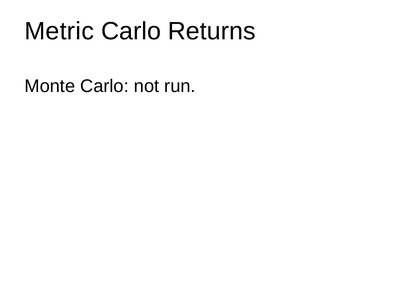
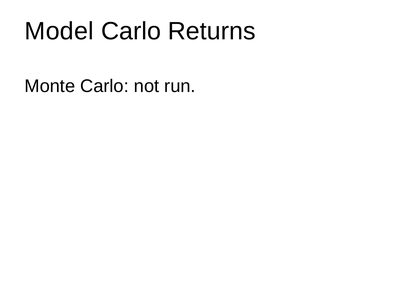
Metric: Metric -> Model
